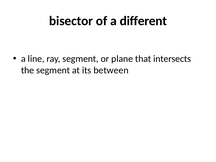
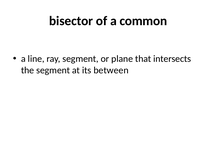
different: different -> common
